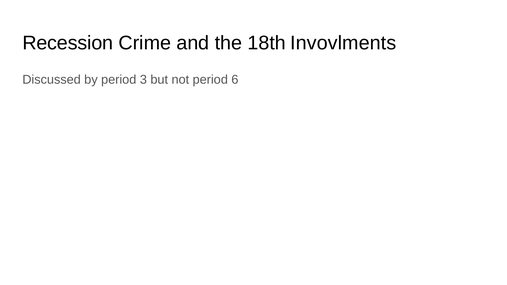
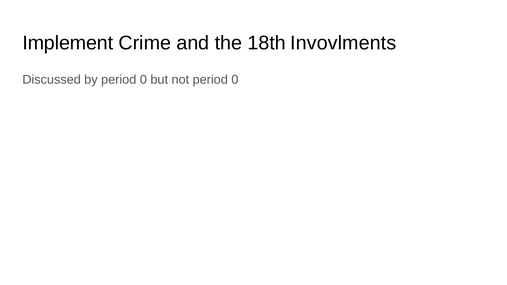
Recession: Recession -> Implement
by period 3: 3 -> 0
not period 6: 6 -> 0
